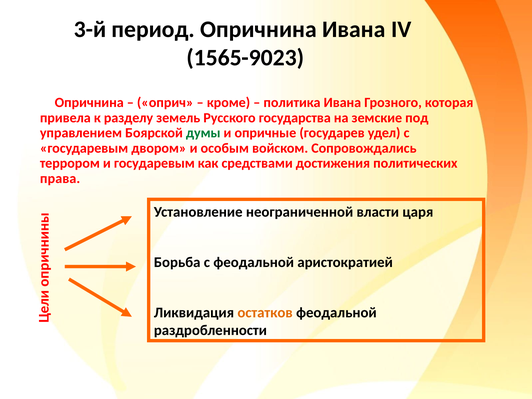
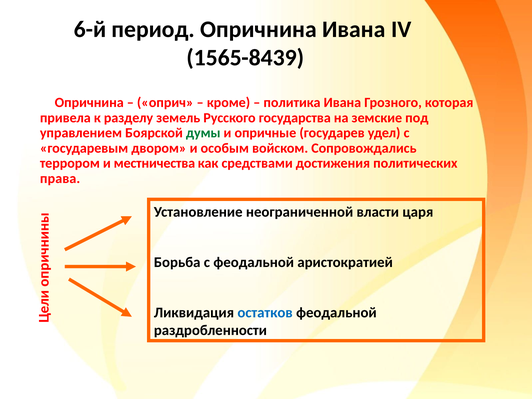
3-й: 3-й -> 6-й
1565-9023: 1565-9023 -> 1565-8439
и государевым: государевым -> местничества
остатков colour: orange -> blue
